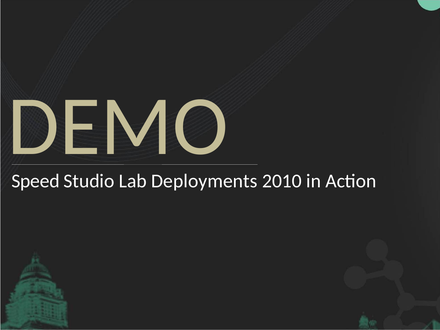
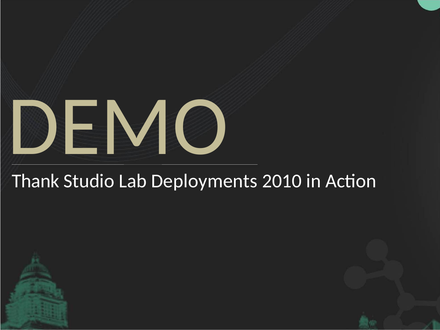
Speed: Speed -> Thank
